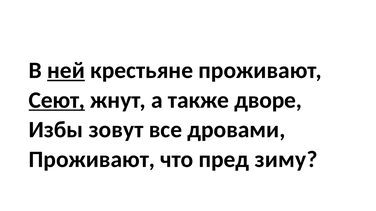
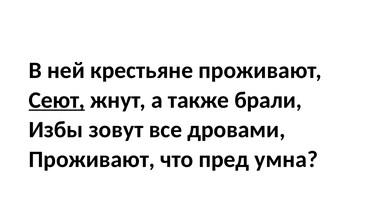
ней underline: present -> none
дворе: дворе -> брали
зиму: зиму -> умна
